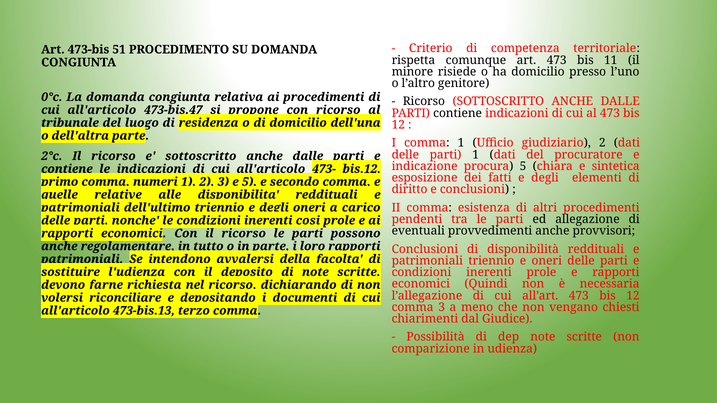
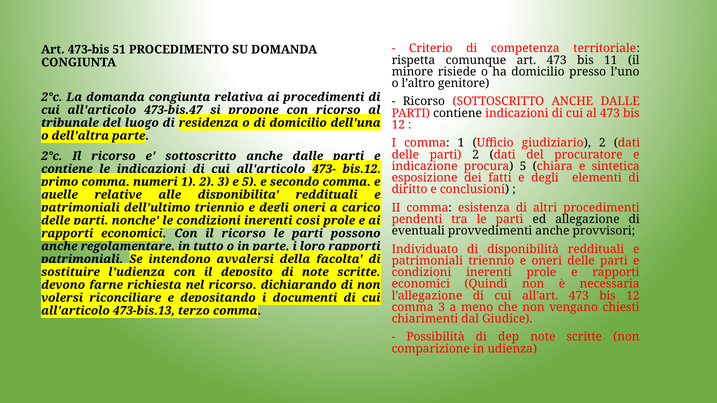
0°c at (52, 97): 0°c -> 2°c
parti 1: 1 -> 2
Conclusioni at (425, 249): Conclusioni -> Individuato
